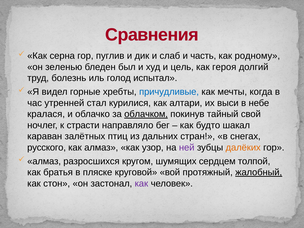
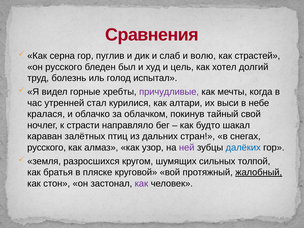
часть: часть -> волю
родному: родному -> страстей
он зеленью: зеленью -> русского
героя: героя -> хотел
причудливые colour: blue -> purple
облачком underline: present -> none
далёких colour: orange -> blue
алмаз at (44, 161): алмаз -> земля
сердцем: сердцем -> сильных
